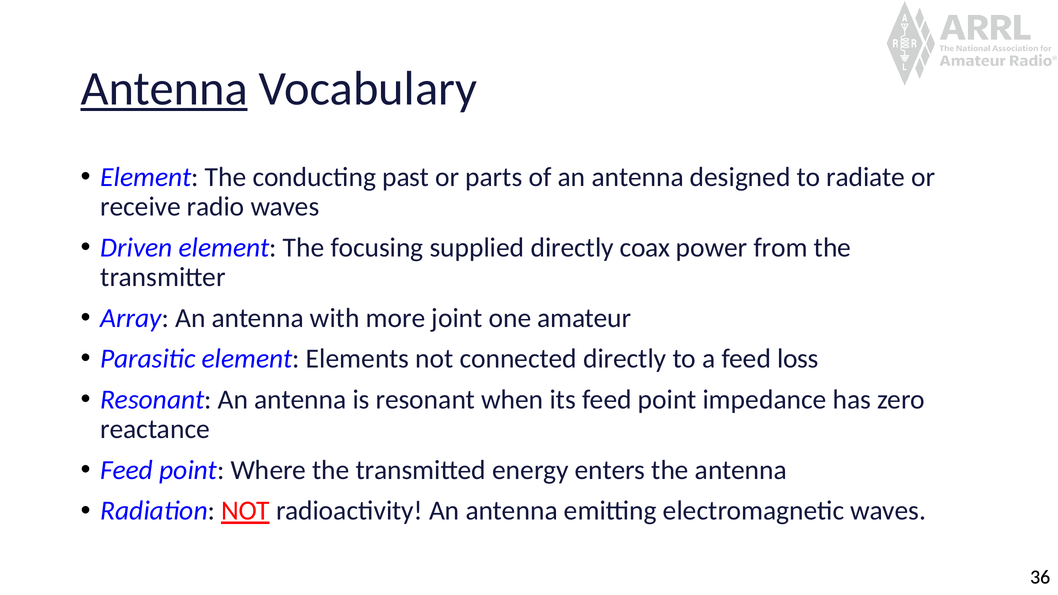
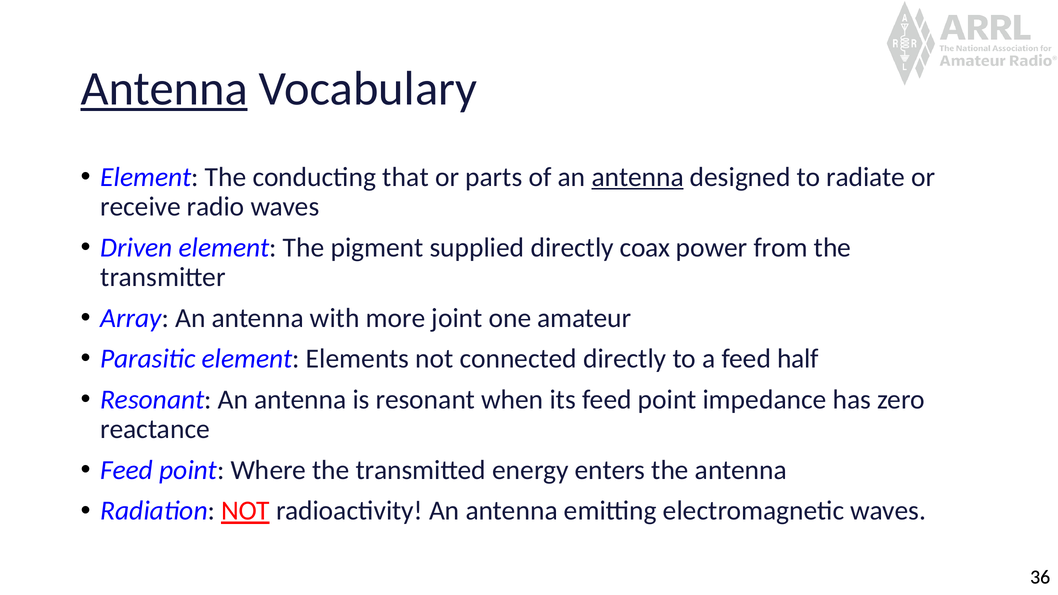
past: past -> that
antenna at (638, 177) underline: none -> present
focusing: focusing -> pigment
loss: loss -> half
